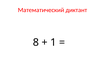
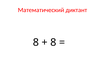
1 at (53, 43): 1 -> 8
